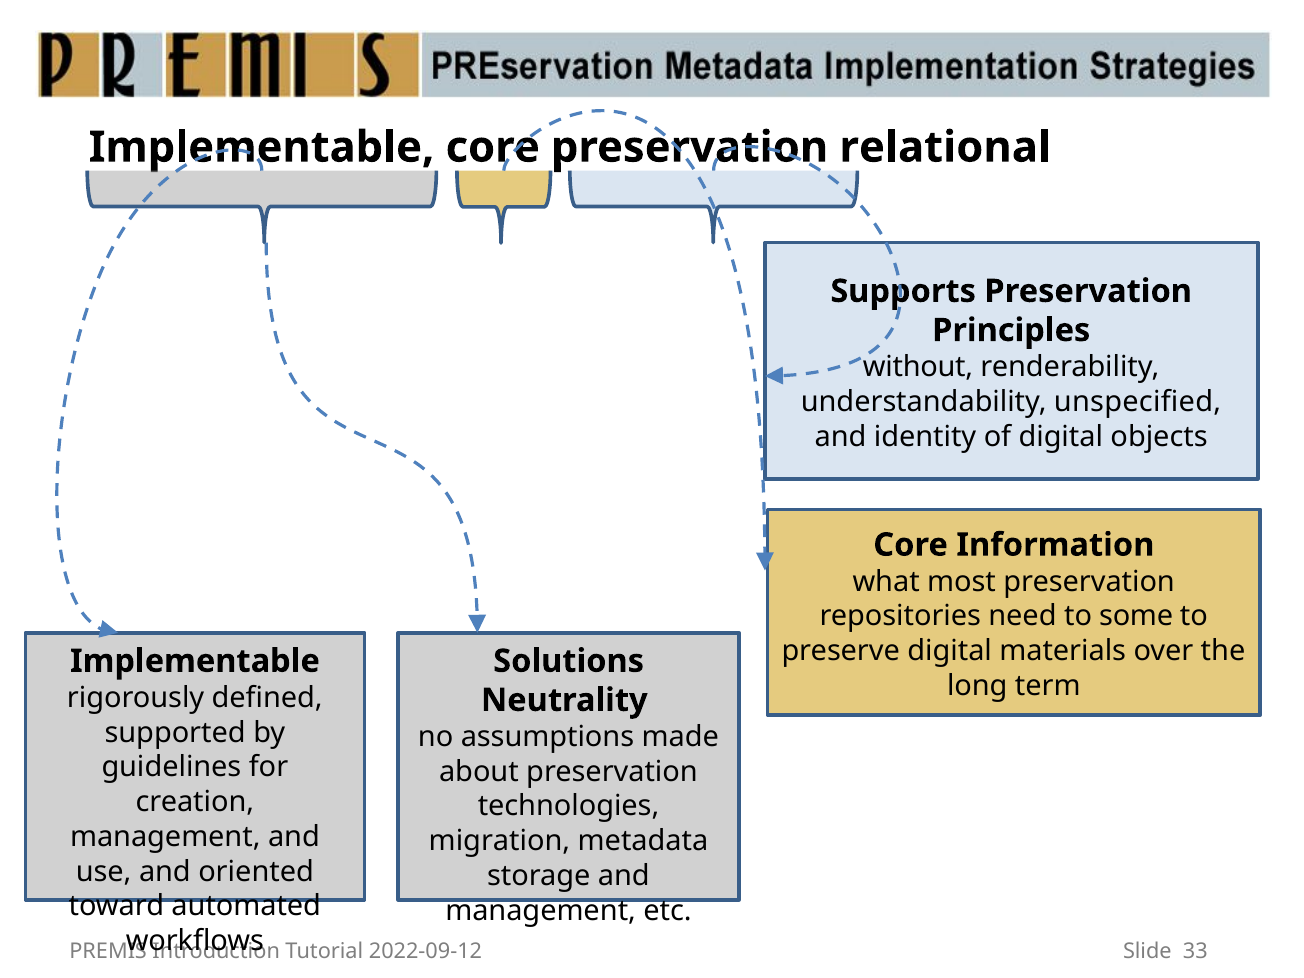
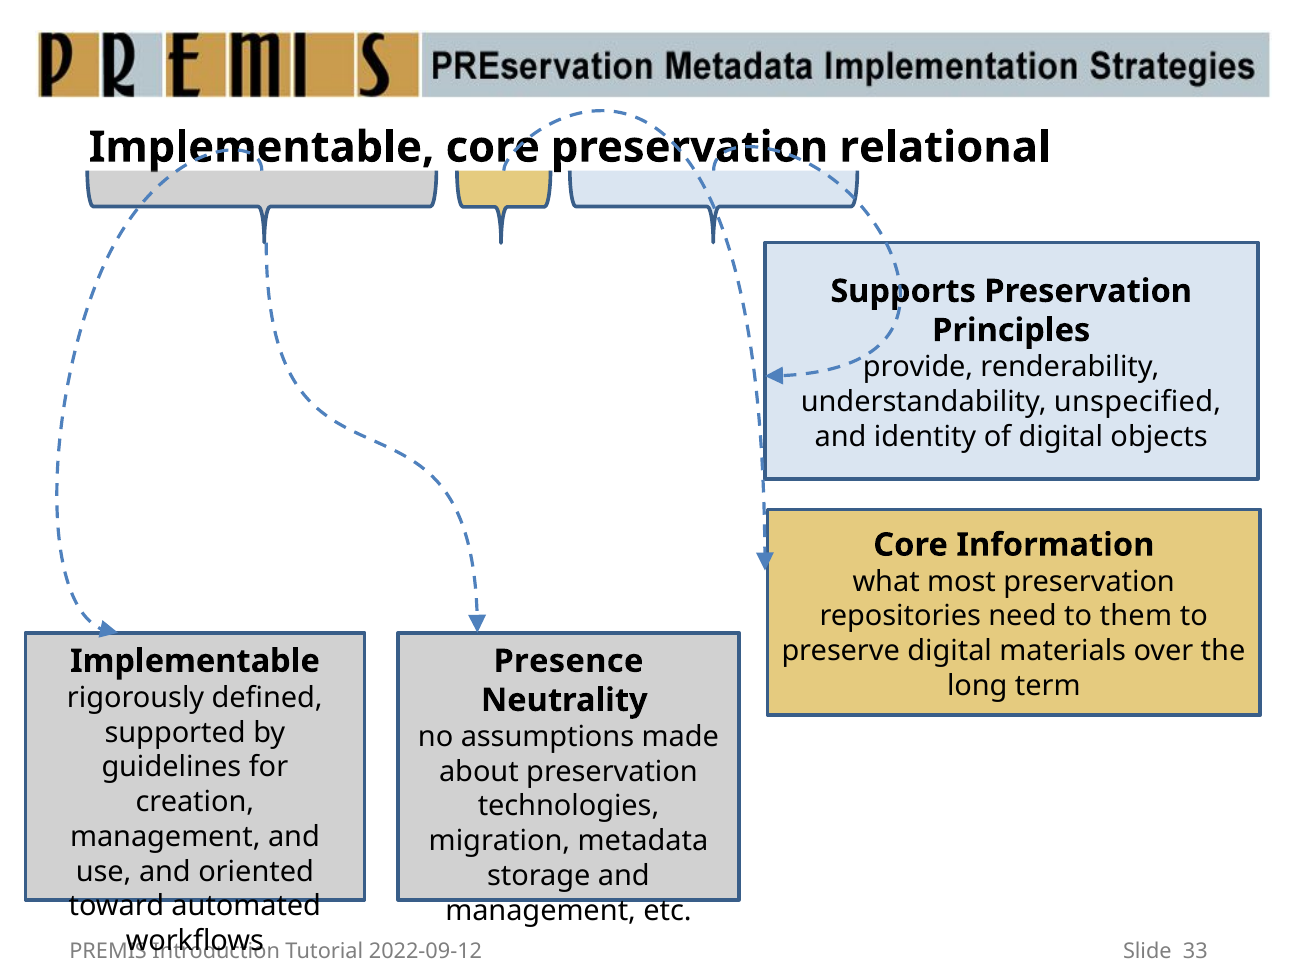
without: without -> provide
some: some -> them
Solutions: Solutions -> Presence
